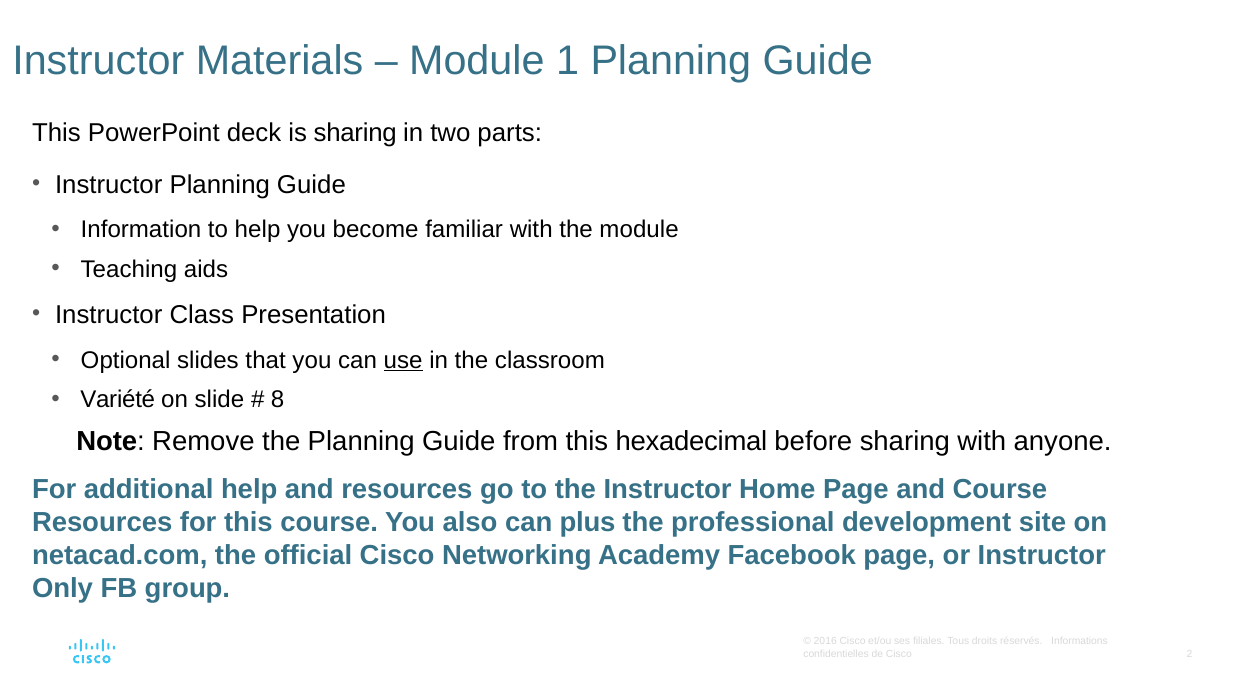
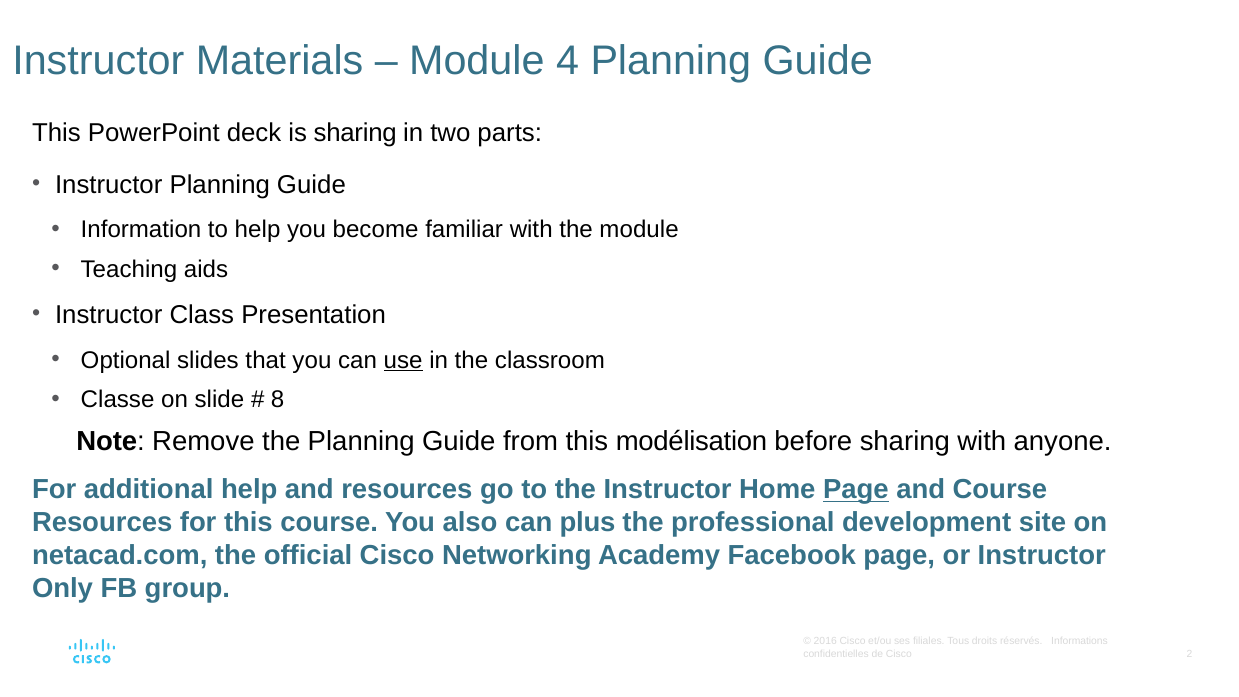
1: 1 -> 4
Variété: Variété -> Classe
hexadecimal: hexadecimal -> modélisation
Page at (856, 490) underline: none -> present
